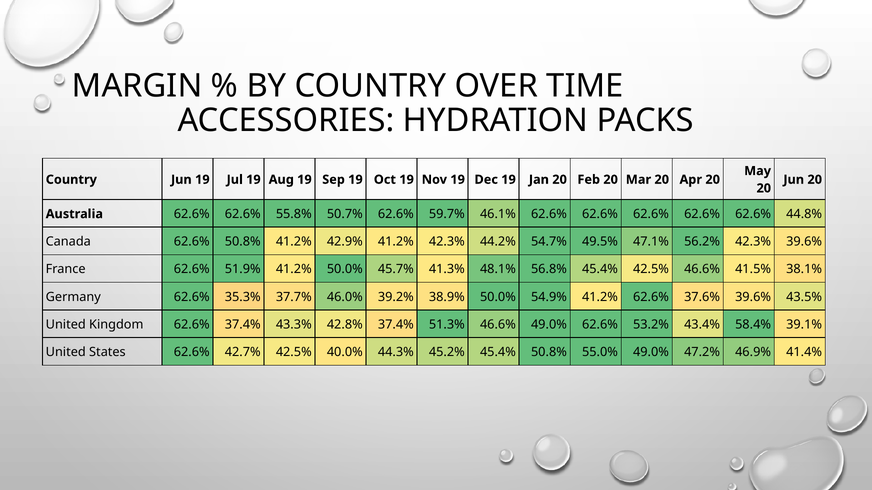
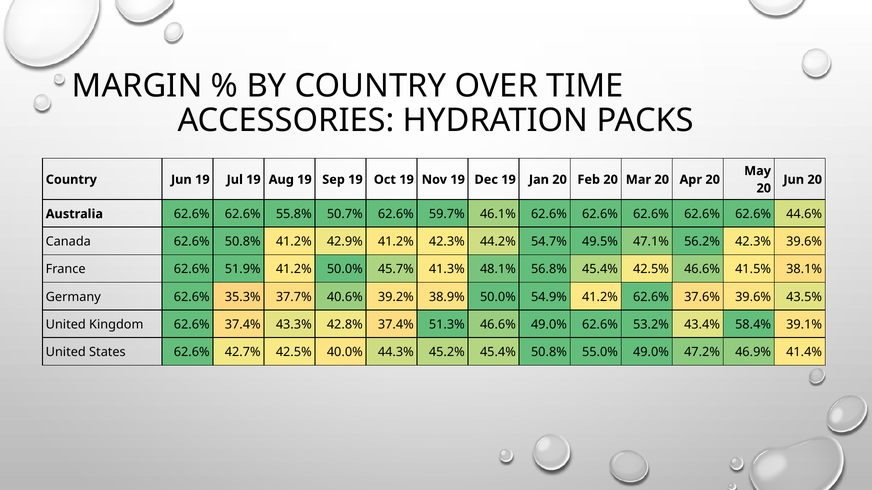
44.8%: 44.8% -> 44.6%
46.0%: 46.0% -> 40.6%
